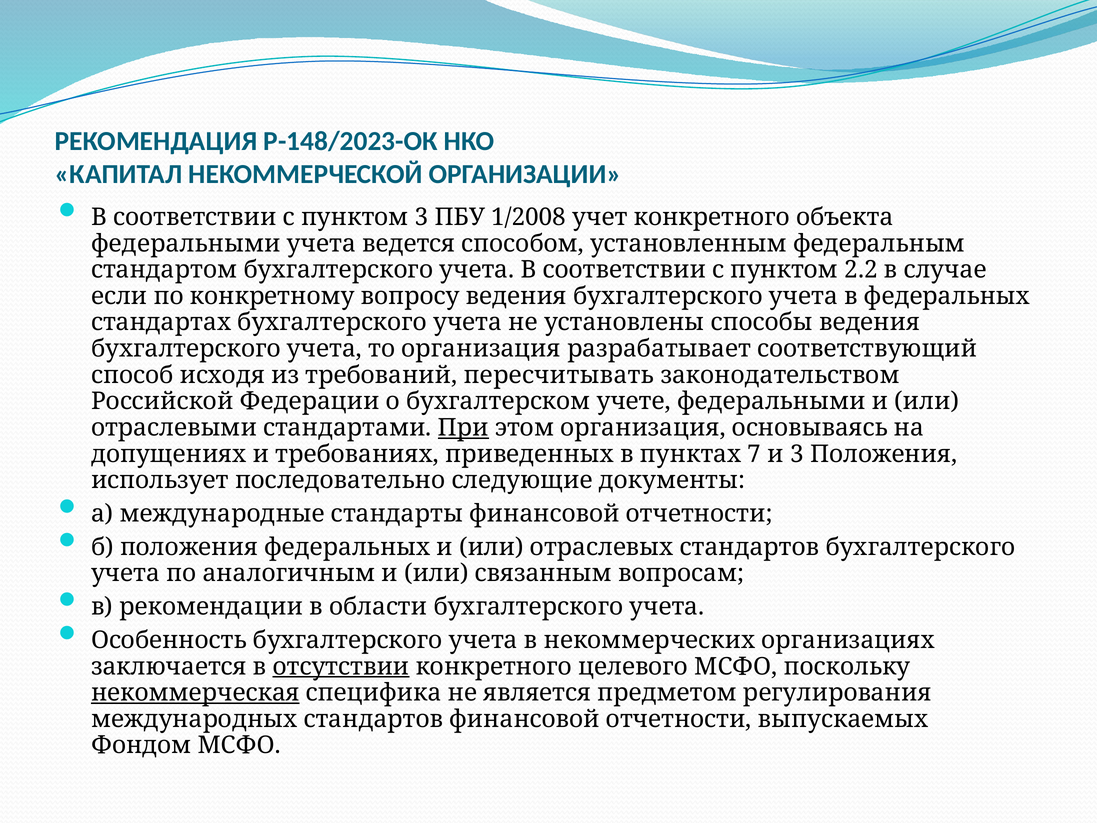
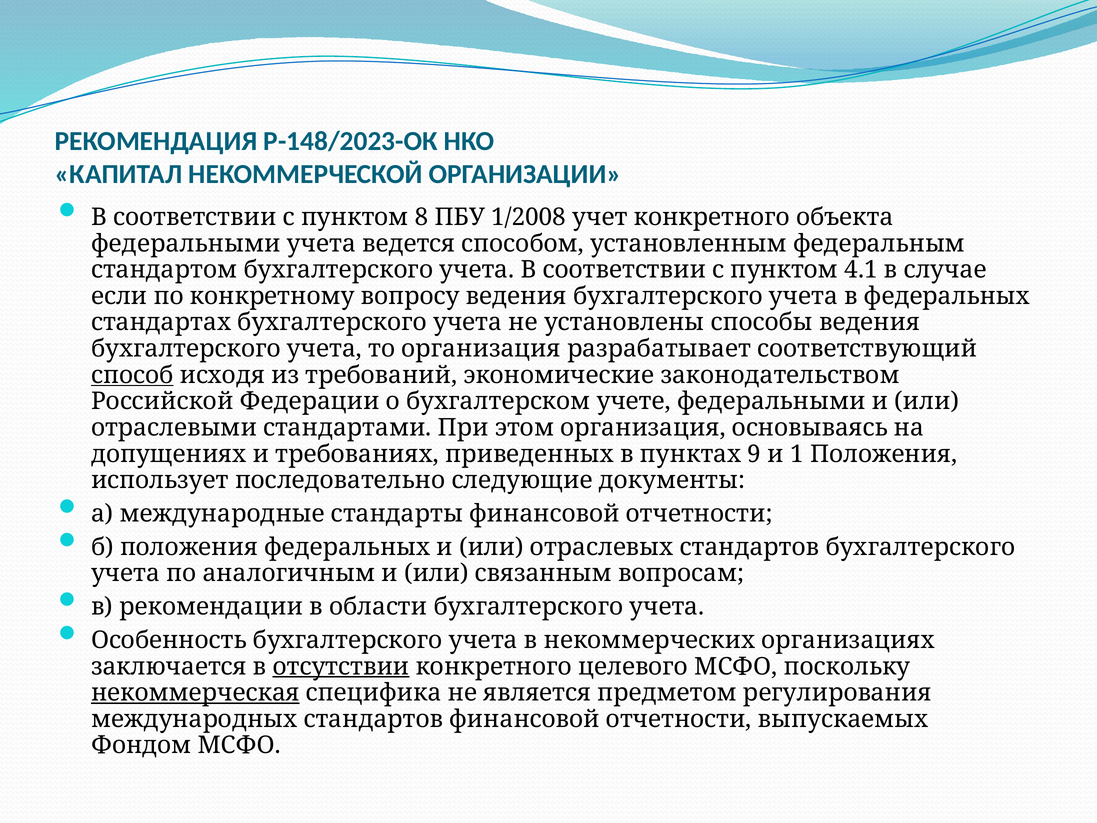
пунктом 3: 3 -> 8
2.2: 2.2 -> 4.1
способ underline: none -> present
пересчитывать: пересчитывать -> экономические
При underline: present -> none
7: 7 -> 9
и 3: 3 -> 1
